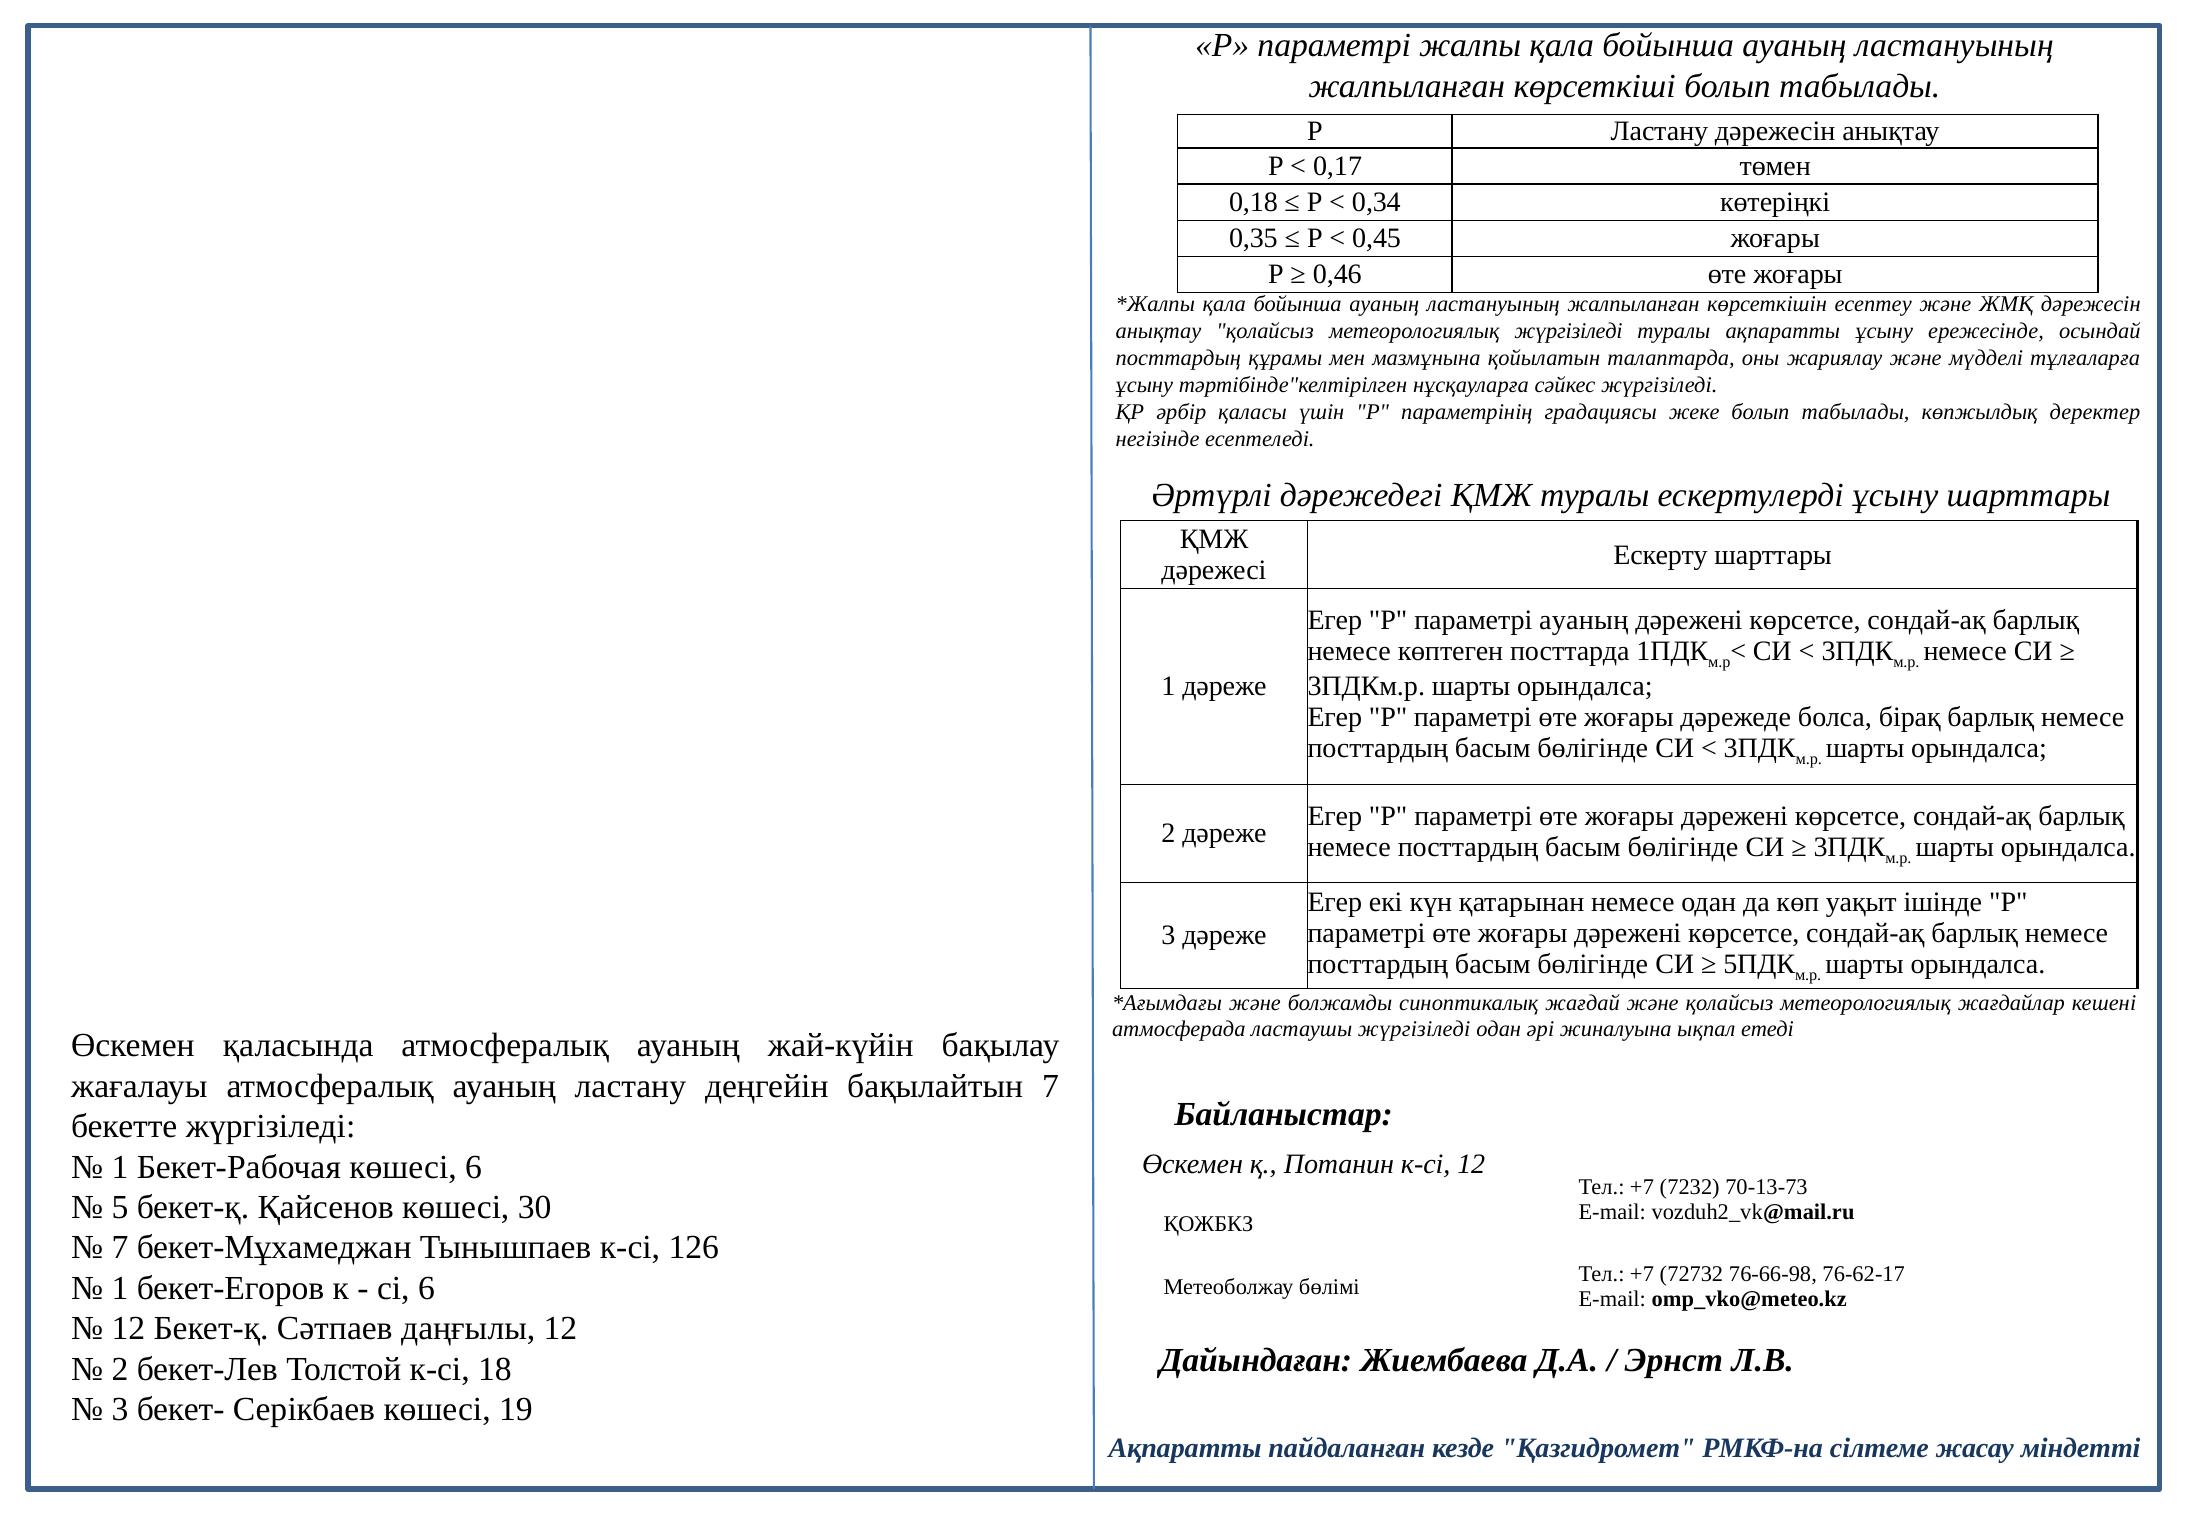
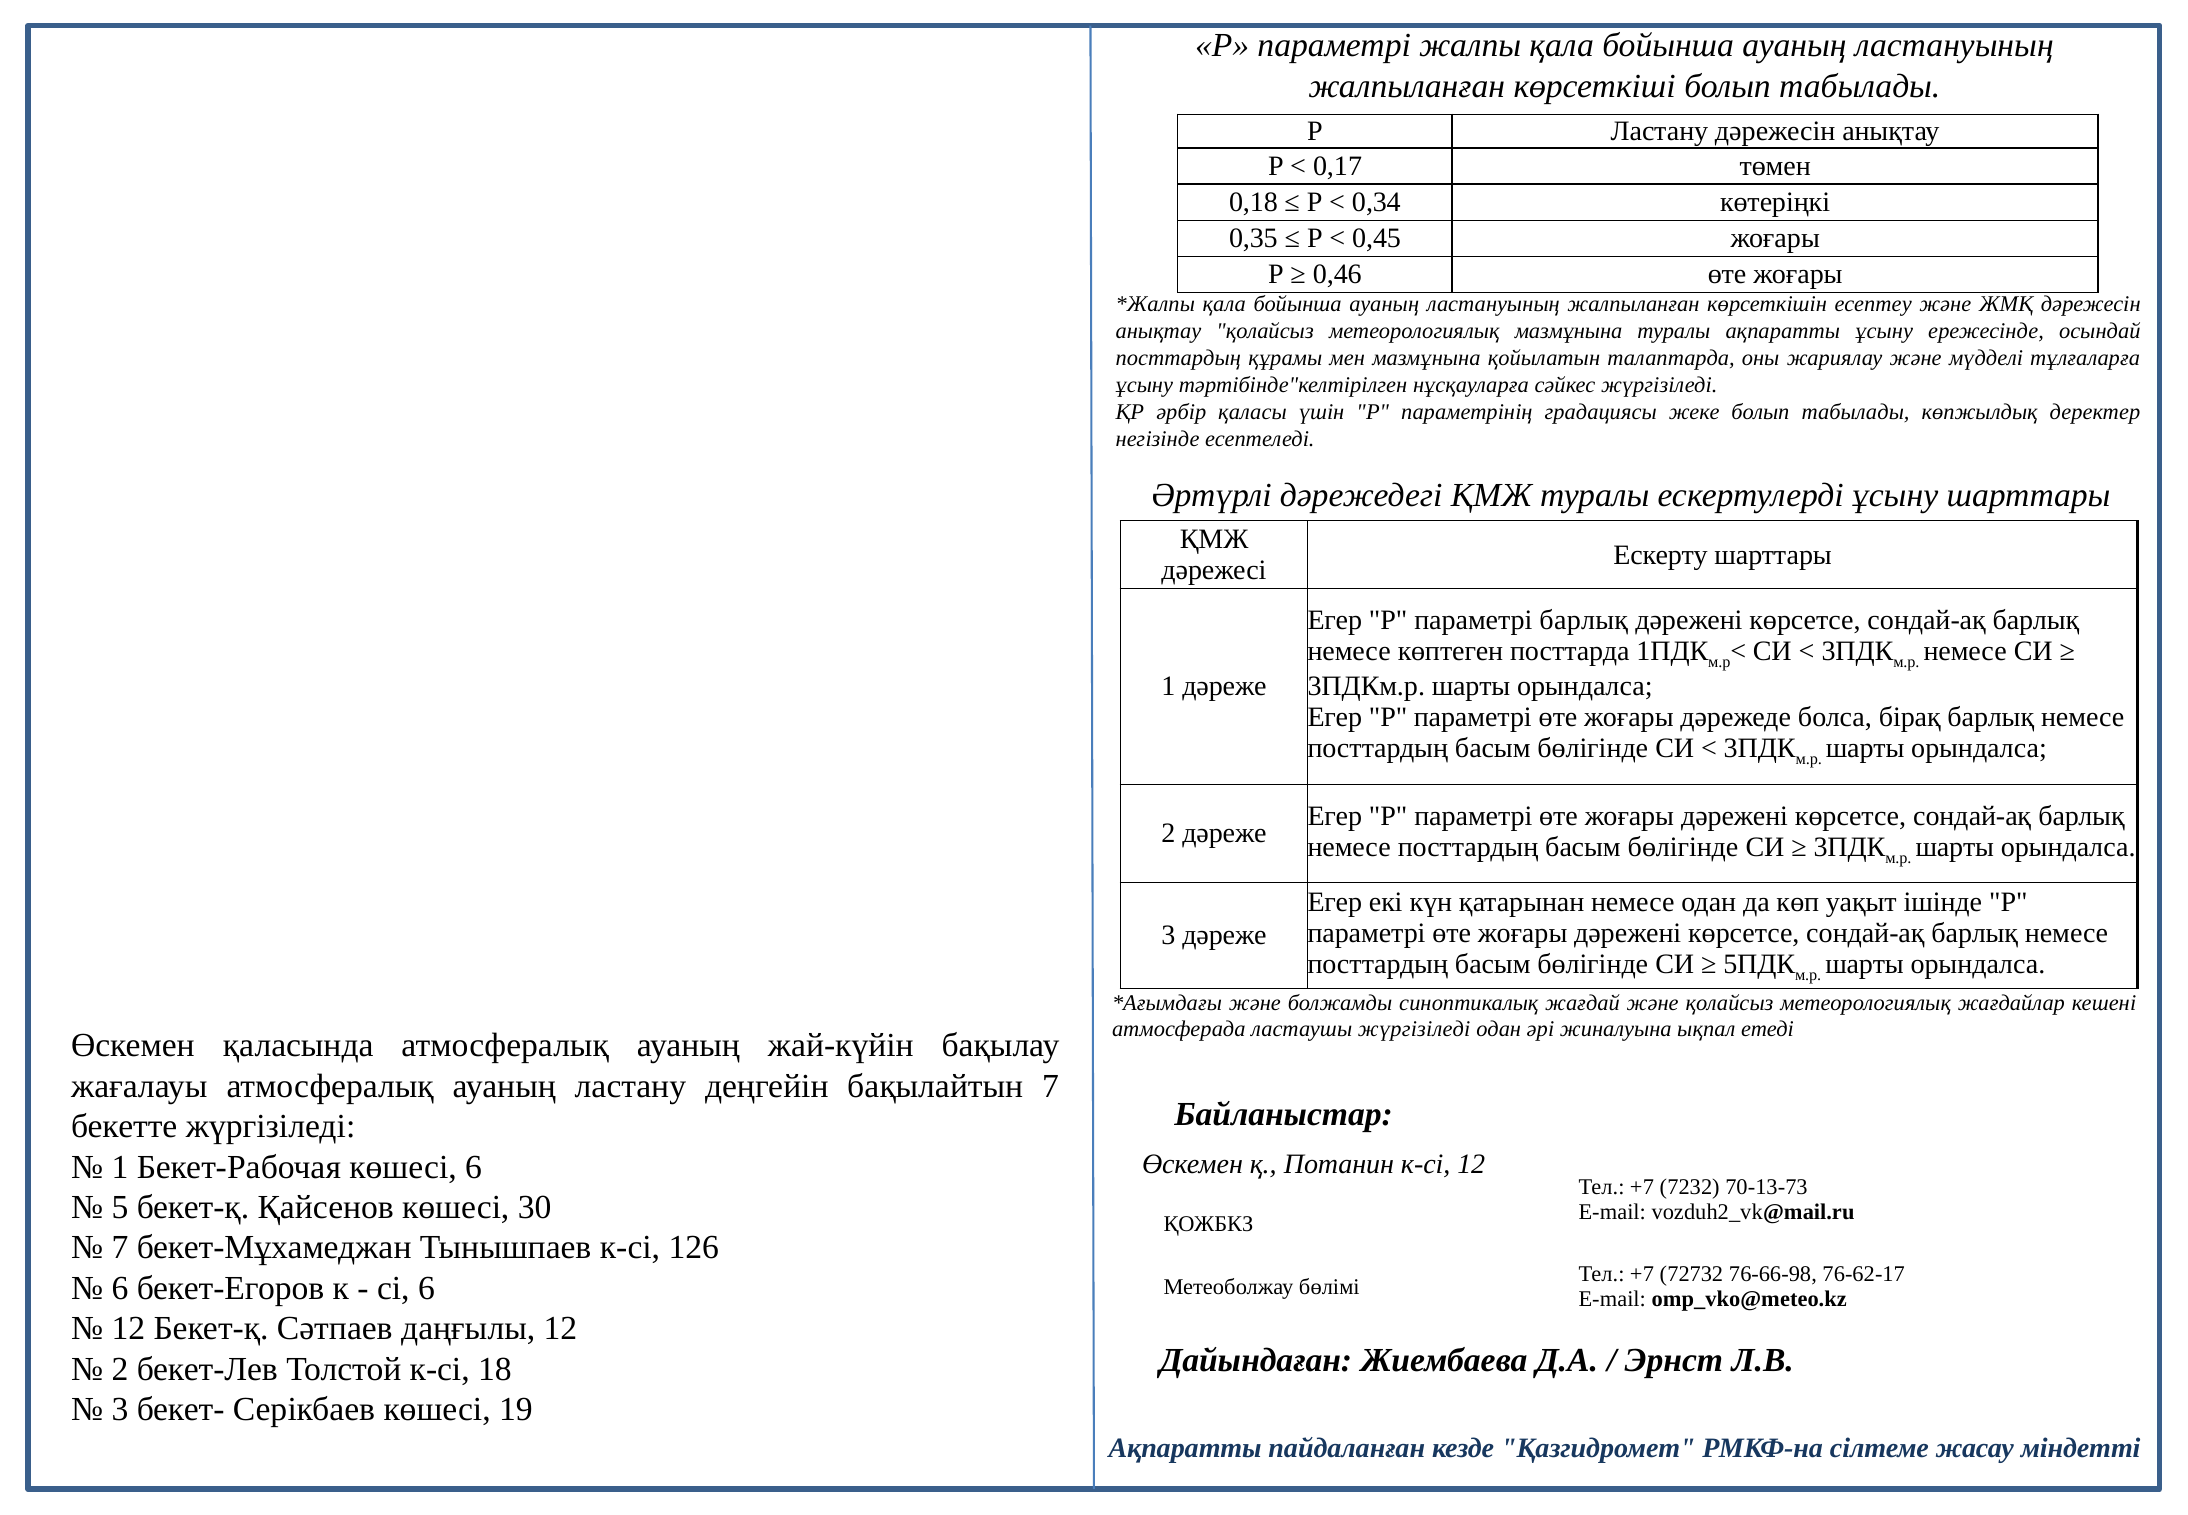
метеорологиялық жүргізіледі: жүргізіледі -> мазмұнына
параметрі ауаның: ауаның -> барлық
1 at (120, 1288): 1 -> 6
